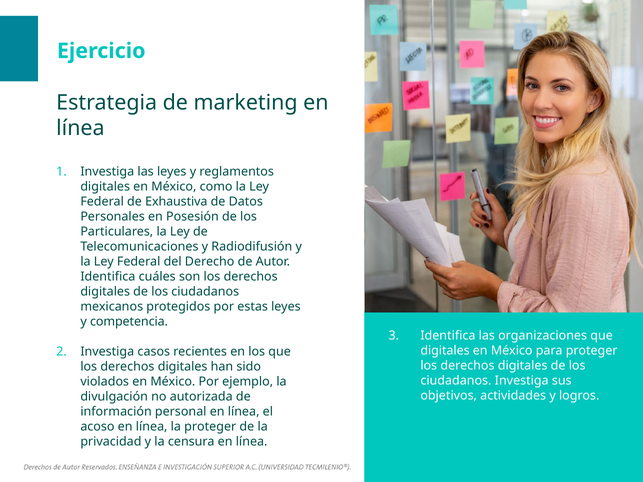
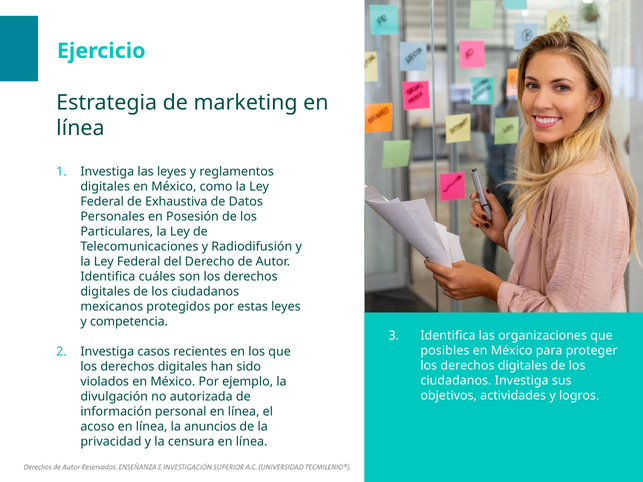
digitales at (445, 351): digitales -> posibles
la proteger: proteger -> anuncios
